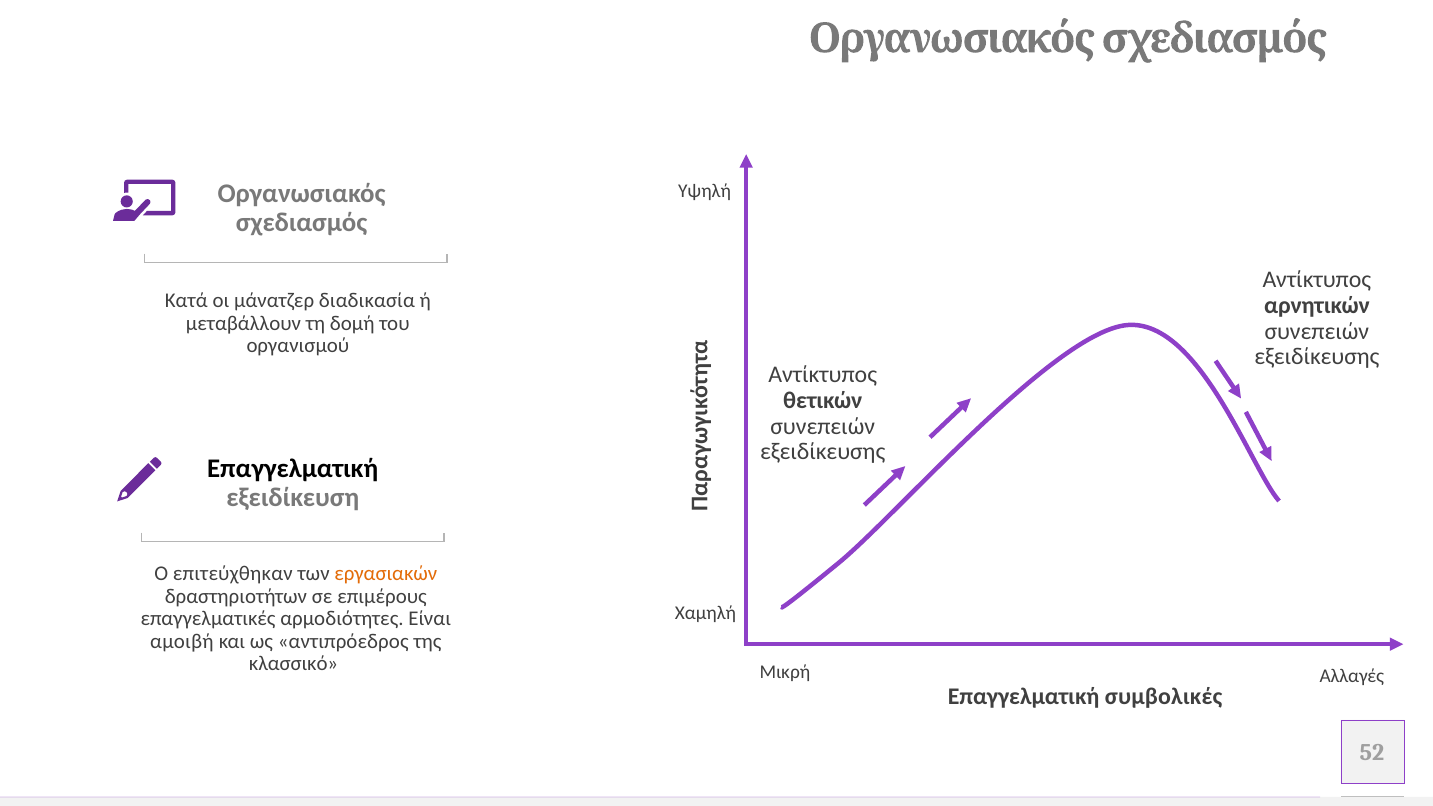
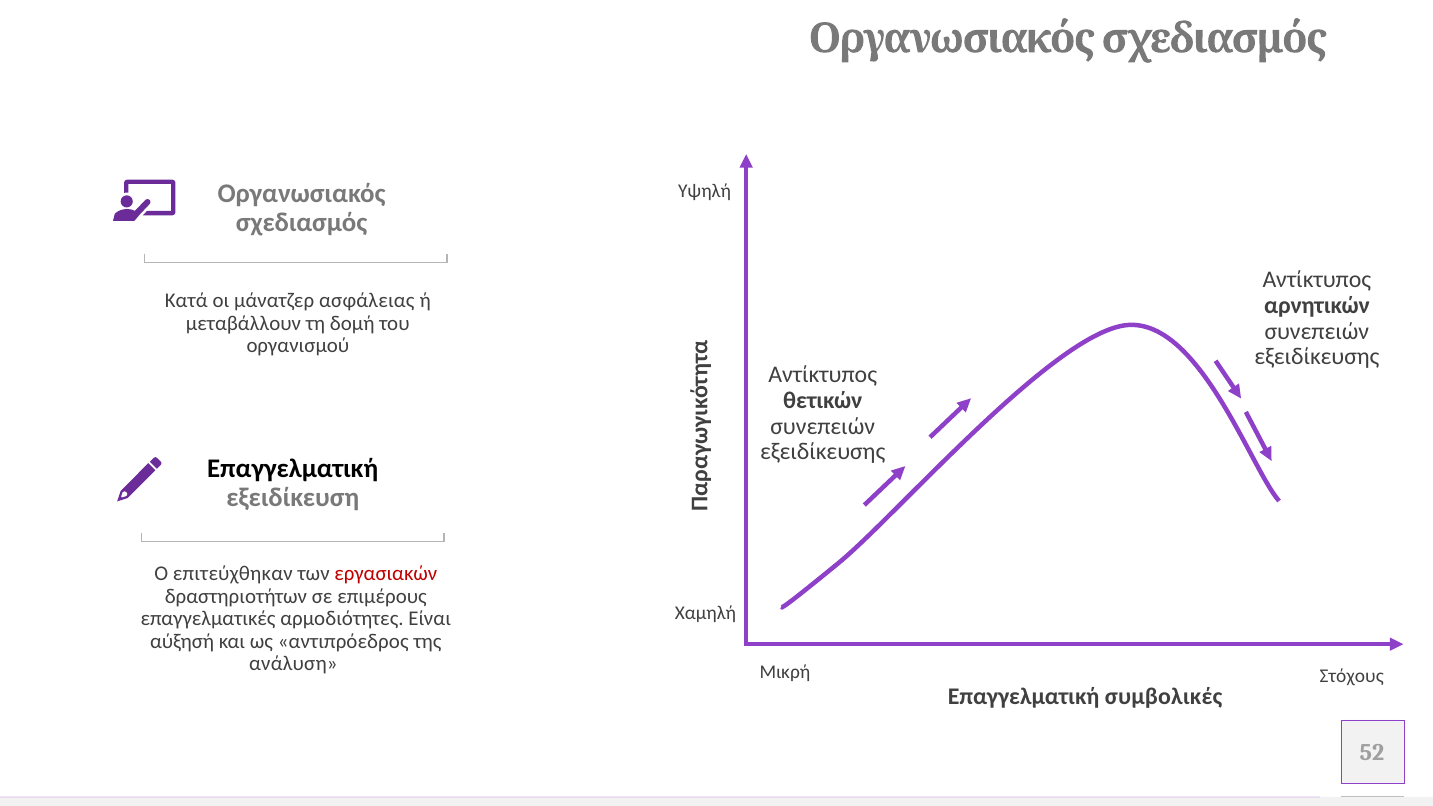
διαδικασία: διαδικασία -> ασφάλειας
εργασιακών colour: orange -> red
αμοιβή: αμοιβή -> αύξησή
κλασσικό: κλασσικό -> ανάλυση
Αλλαγές: Αλλαγές -> Στόχους
